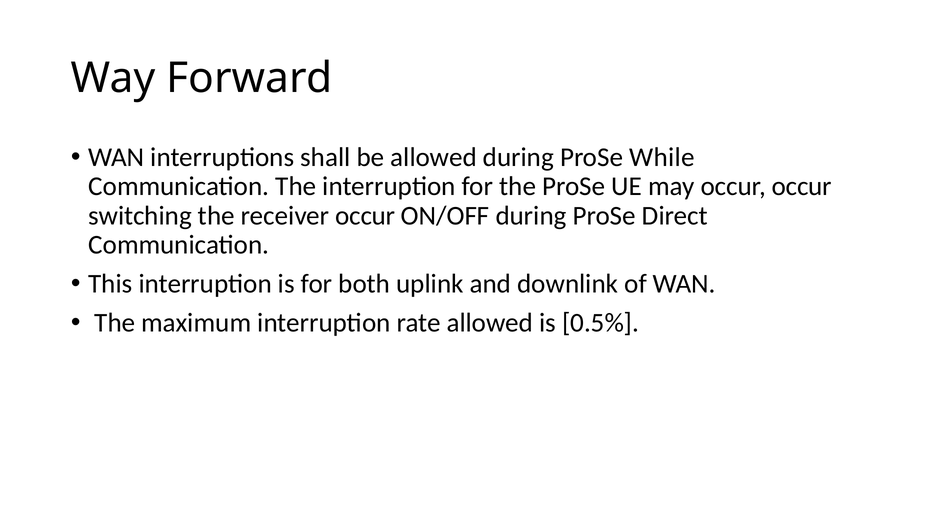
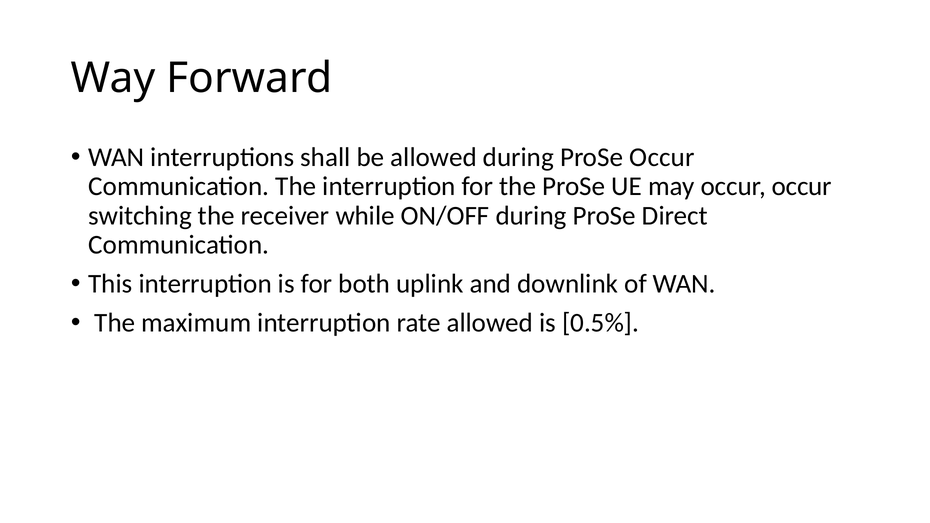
ProSe While: While -> Occur
receiver occur: occur -> while
